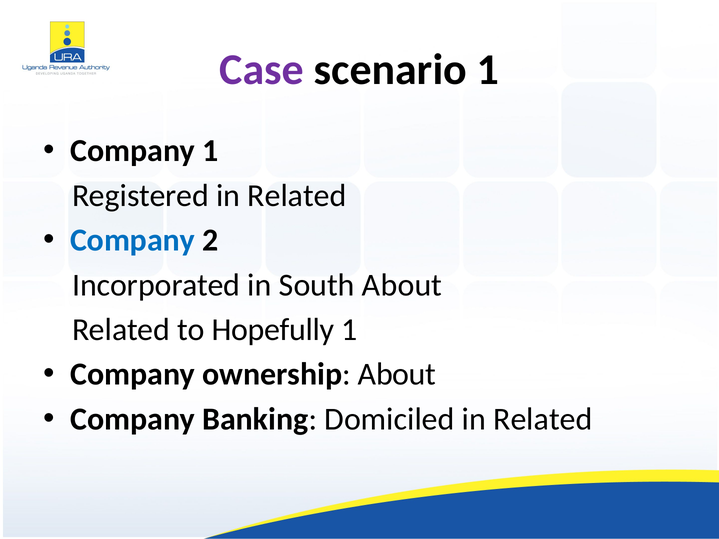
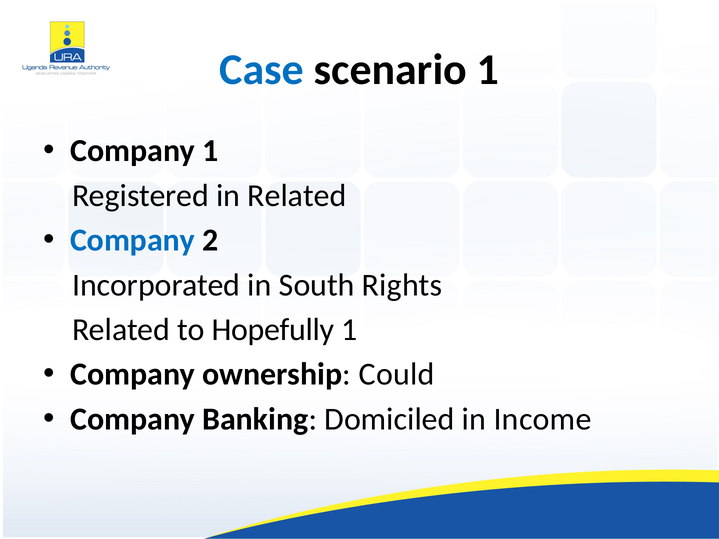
Case colour: purple -> blue
South About: About -> Rights
ownership About: About -> Could
Domiciled in Related: Related -> Income
